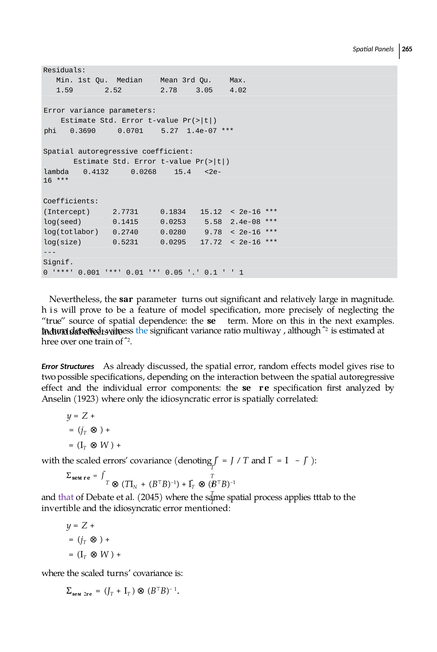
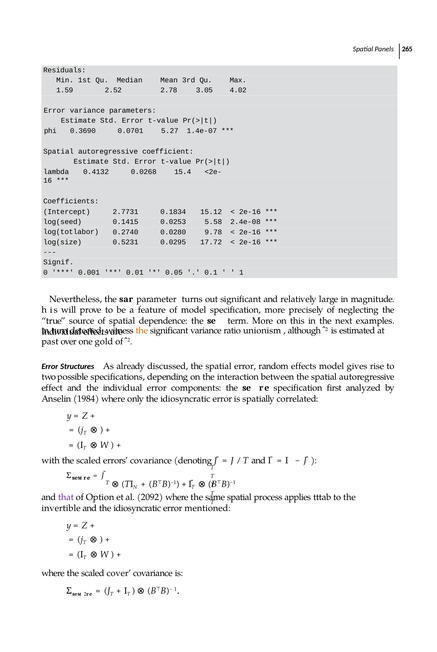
the at (142, 331) colour: blue -> orange
multiway: multiway -> unionism
hree: hree -> past
train: train -> gold
1923: 1923 -> 1984
Debate: Debate -> Option
2045: 2045 -> 2092
scaled turns: turns -> cover
